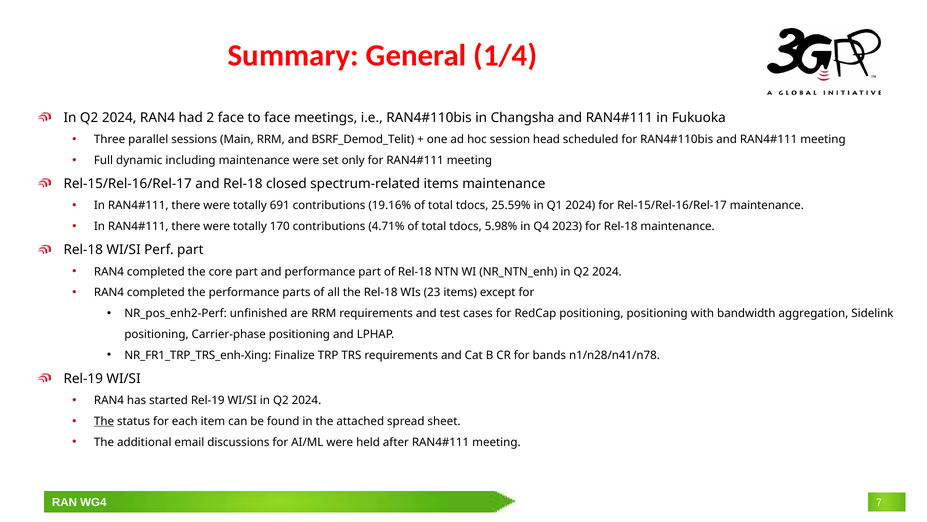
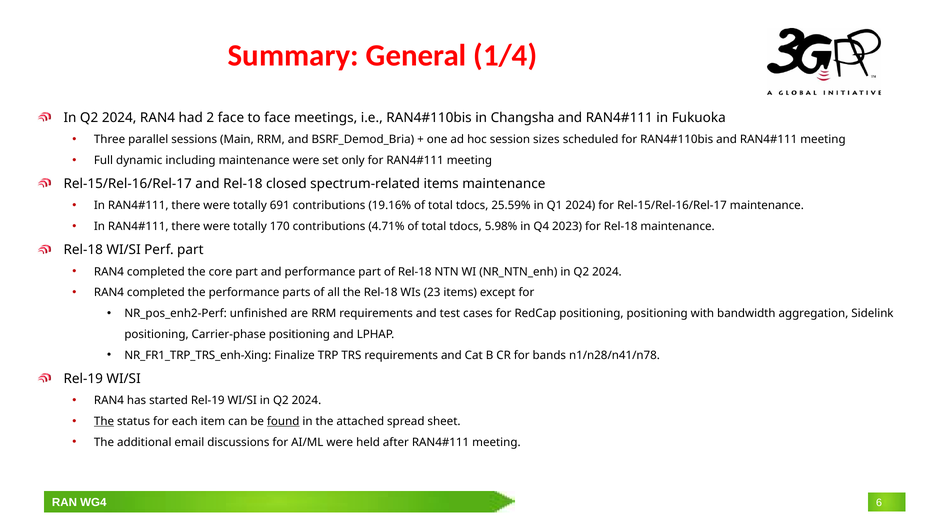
BSRF_Demod_Telit: BSRF_Demod_Telit -> BSRF_Demod_Bria
head: head -> sizes
found underline: none -> present
7: 7 -> 6
